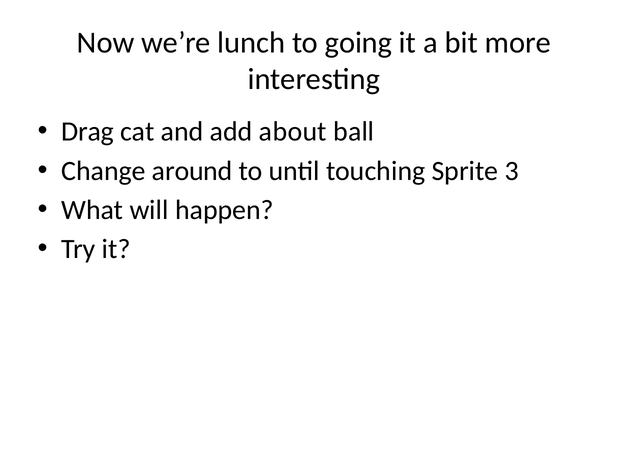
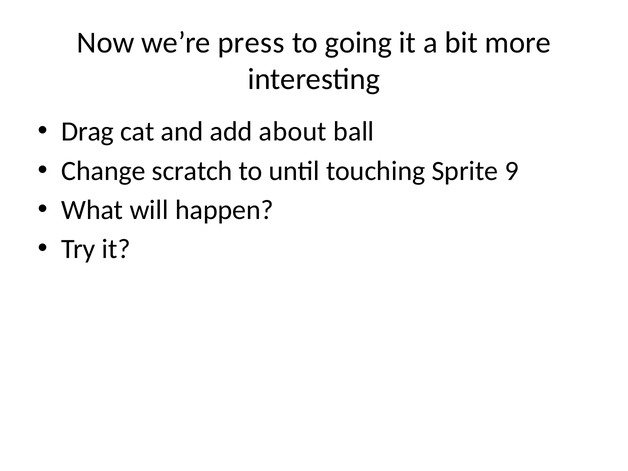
lunch: lunch -> press
around: around -> scratch
3: 3 -> 9
